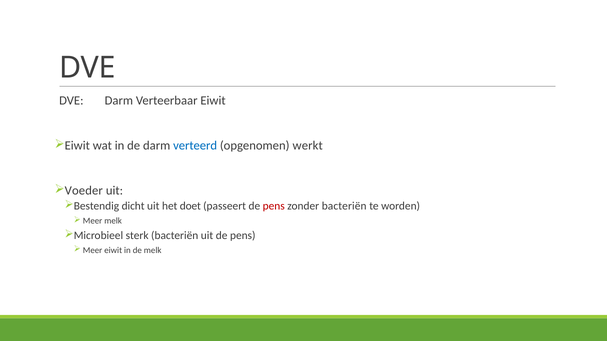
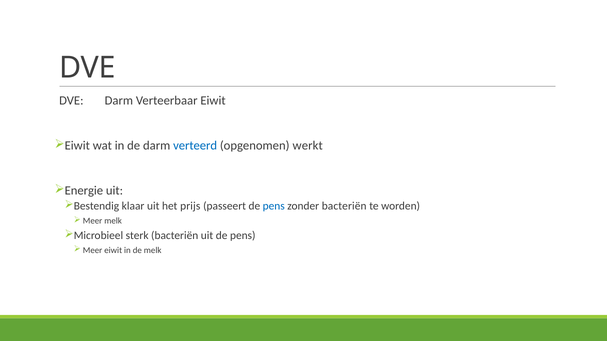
Voeder: Voeder -> Energie
dicht: dicht -> klaar
doet: doet -> prijs
pens at (274, 206) colour: red -> blue
